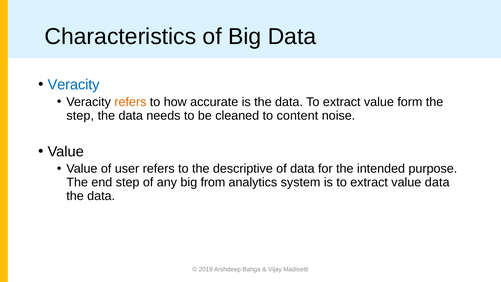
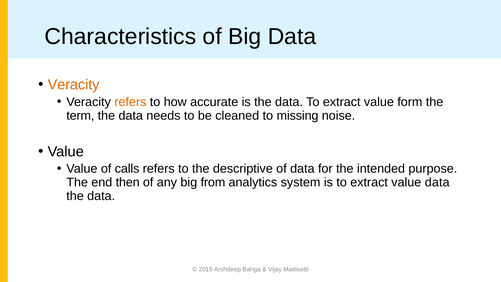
Veracity at (74, 85) colour: blue -> orange
step at (80, 115): step -> term
content: content -> missing
user: user -> calls
end step: step -> then
